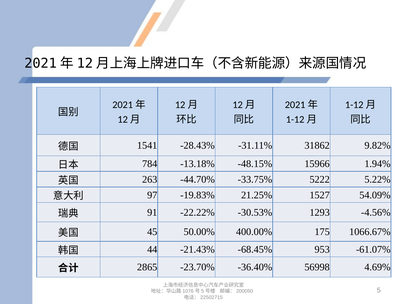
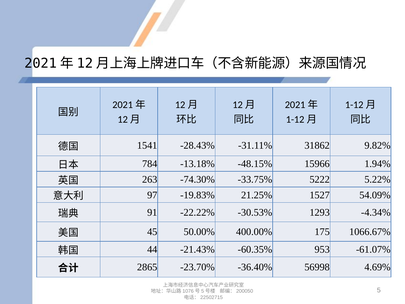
-44.70%: -44.70% -> -74.30%
-4.56%: -4.56% -> -4.34%
-68.45%: -68.45% -> -60.35%
